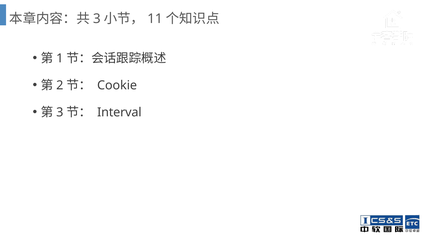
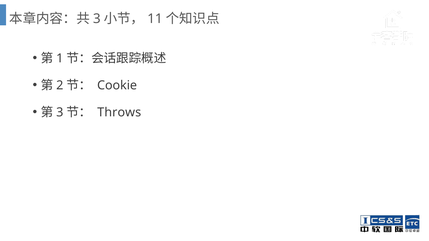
Interval: Interval -> Throws
